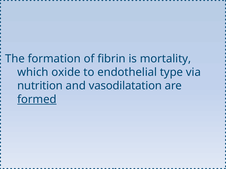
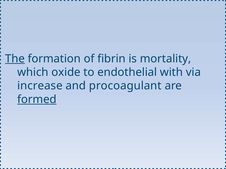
The underline: none -> present
type: type -> with
nutrition: nutrition -> increase
vasodilatation: vasodilatation -> procoagulant
